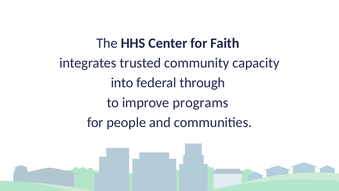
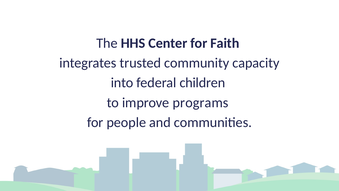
through: through -> children
